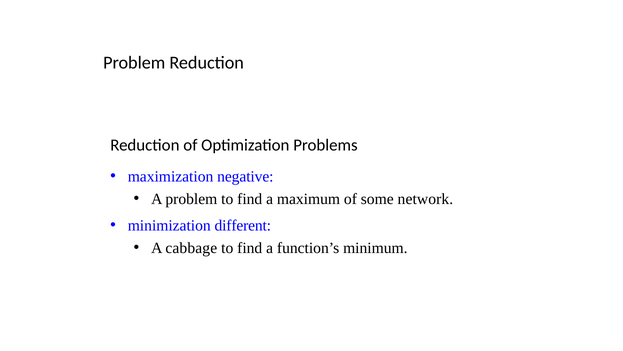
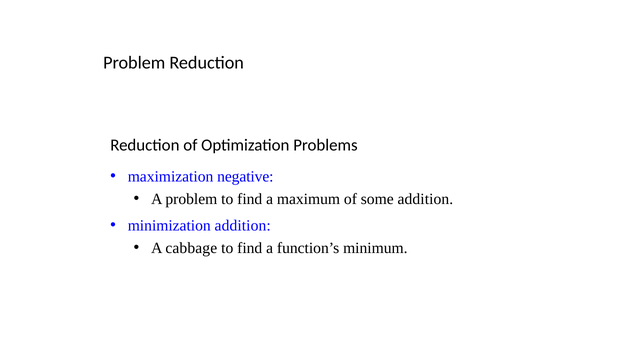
some network: network -> addition
minimization different: different -> addition
